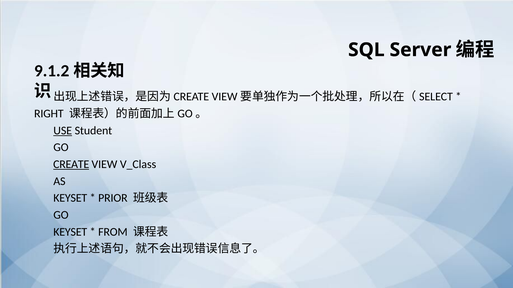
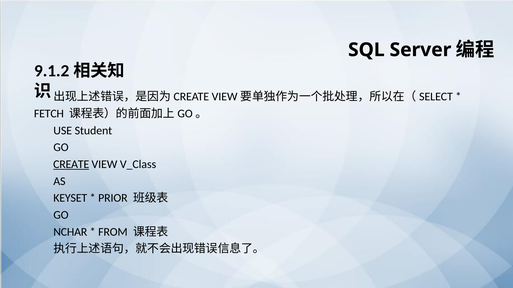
RIGHT: RIGHT -> FETCH
USE underline: present -> none
KEYSET at (70, 232): KEYSET -> NCHAR
